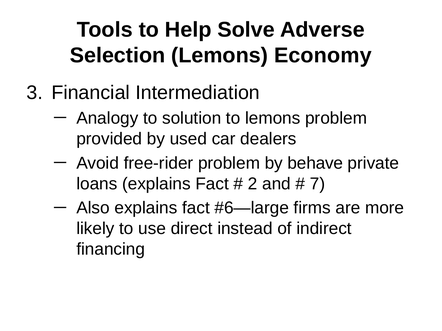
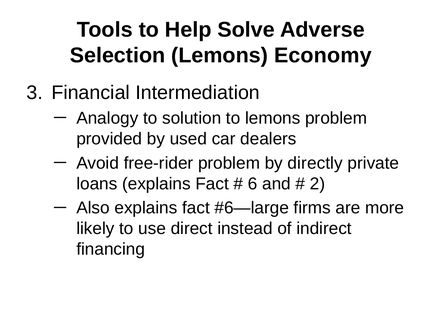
behave: behave -> directly
2: 2 -> 6
7: 7 -> 2
